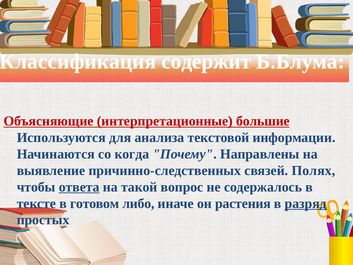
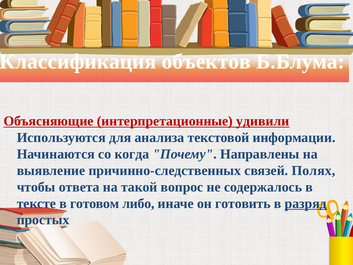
содержит: содержит -> объектов
большие: большие -> удивили
ответа underline: present -> none
растения: растения -> готовить
